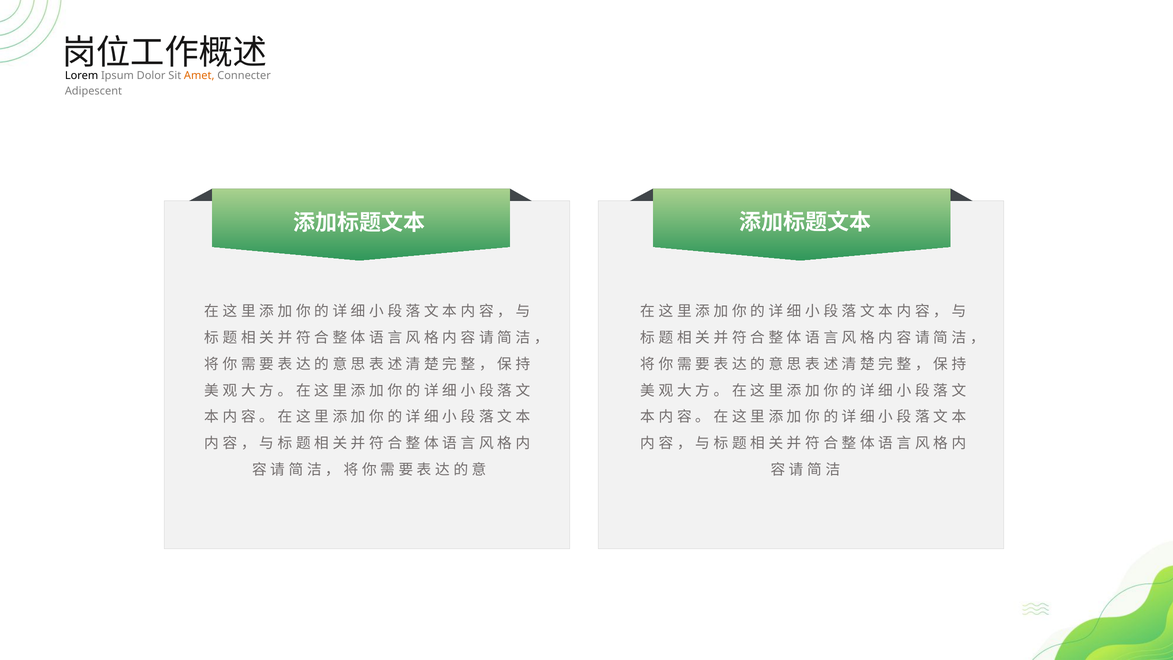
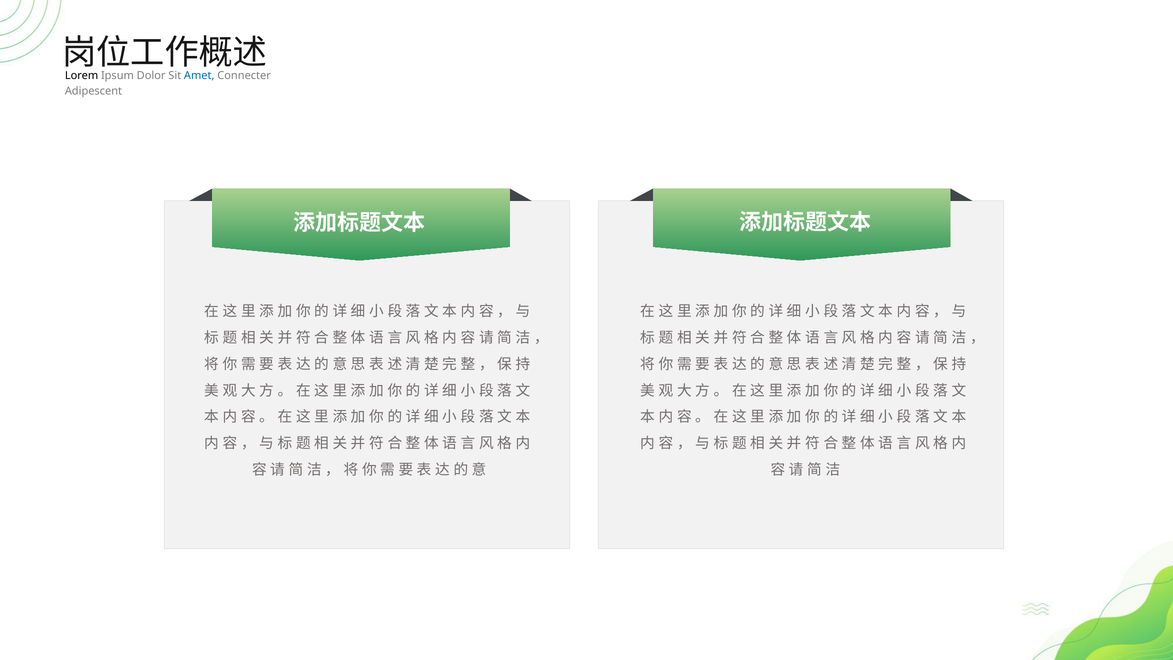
Amet colour: orange -> blue
